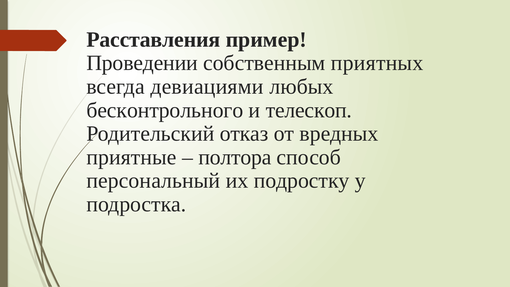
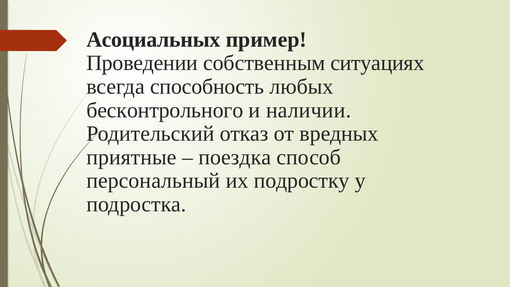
Расставления: Расставления -> Асоциальных
приятных: приятных -> ситуациях
девиациями: девиациями -> способность
телескоп: телескоп -> наличии
полтора: полтора -> поездка
